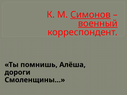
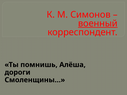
Симонов underline: present -> none
